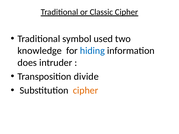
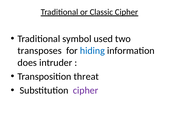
knowledge: knowledge -> transposes
divide: divide -> threat
cipher at (86, 91) colour: orange -> purple
